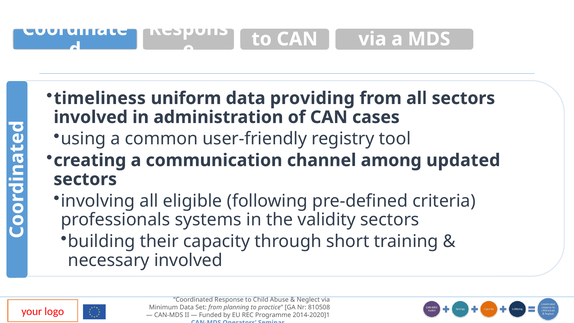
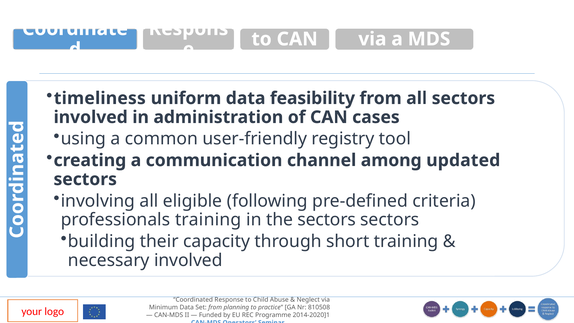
providing: providing -> feasibility
professionals systems: systems -> training
the validity: validity -> sectors
